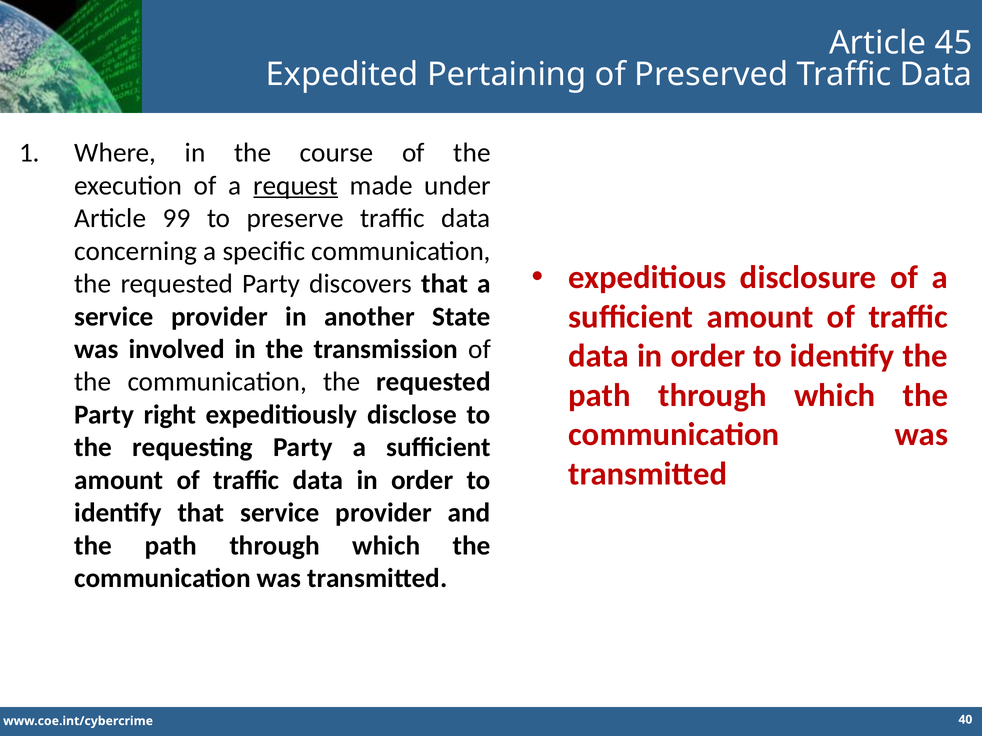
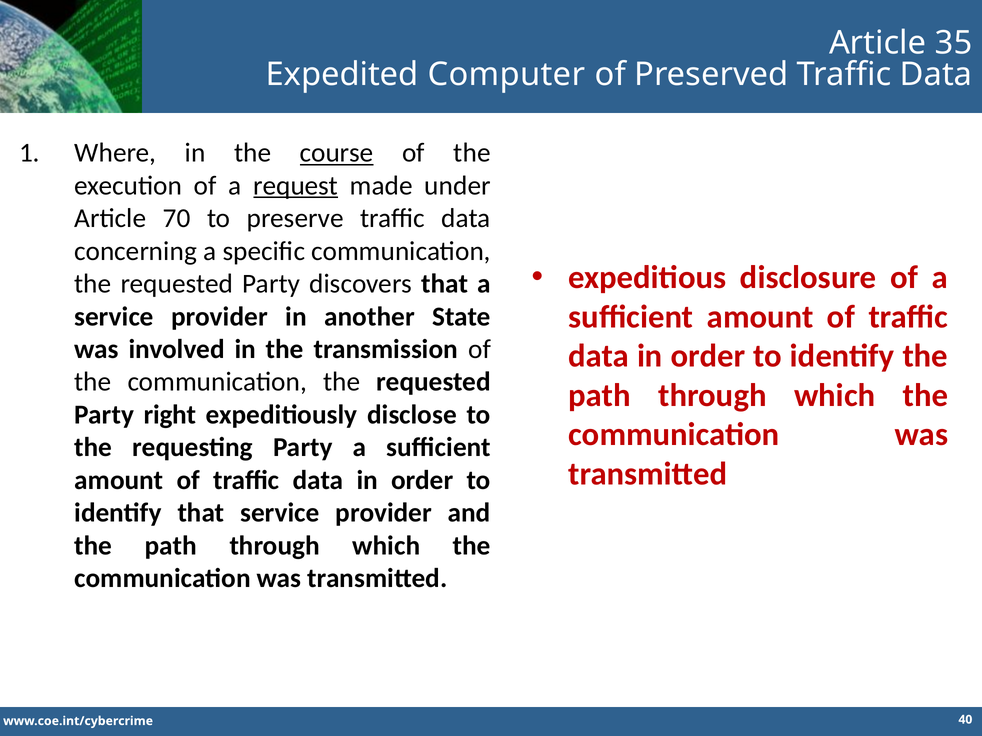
45: 45 -> 35
Pertaining: Pertaining -> Computer
course underline: none -> present
99: 99 -> 70
